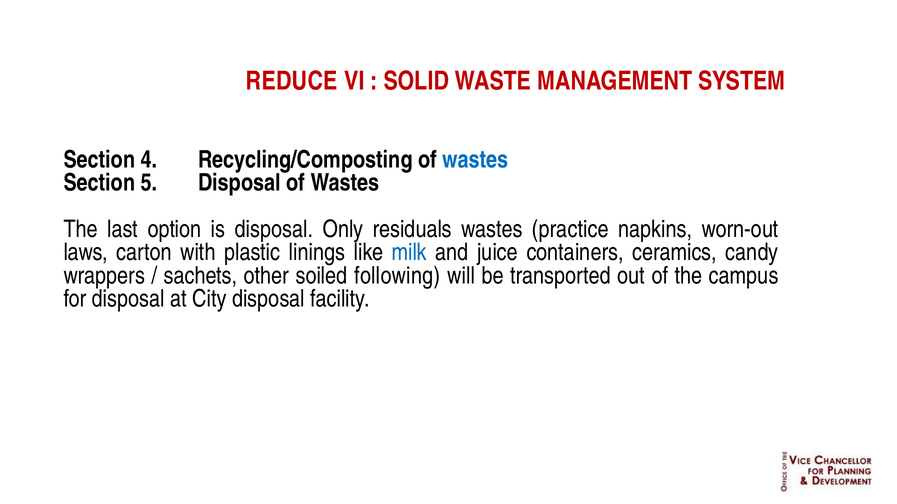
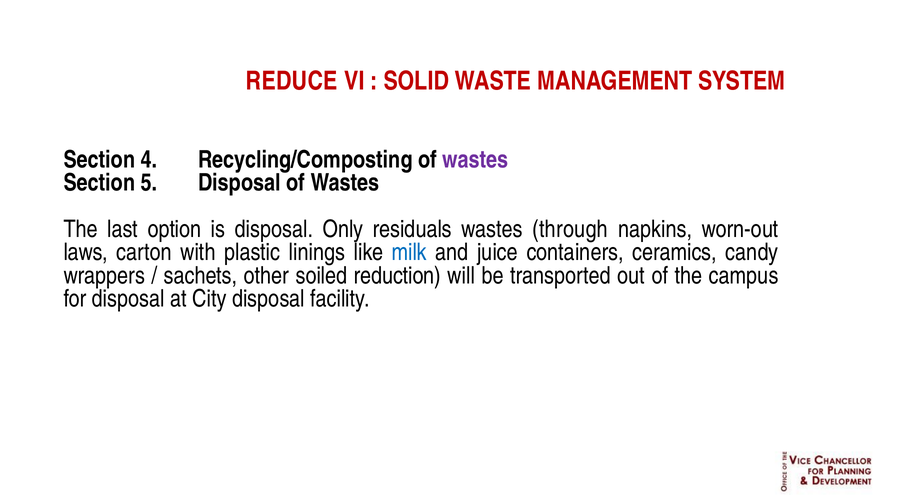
wastes at (476, 160) colour: blue -> purple
practice: practice -> through
following: following -> reduction
